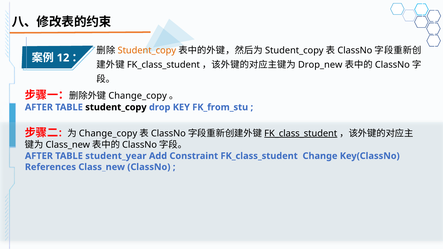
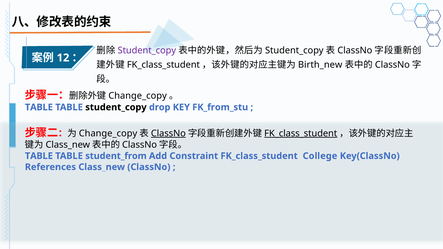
Student_copy at (147, 50) colour: orange -> purple
Drop_new: Drop_new -> Birth_new
AFTER at (39, 107): AFTER -> TABLE
ClassNo at (168, 134) underline: none -> present
AFTER at (39, 156): AFTER -> TABLE
student_year: student_year -> student_from
Change: Change -> College
